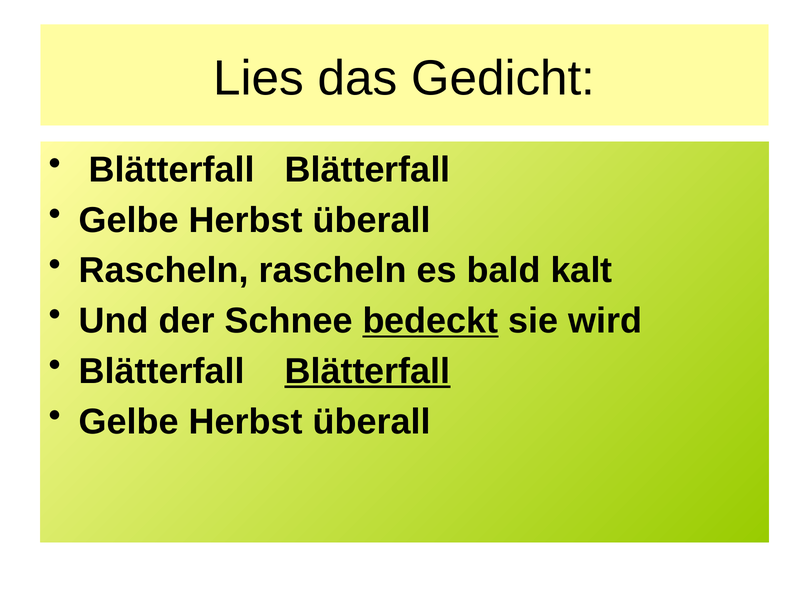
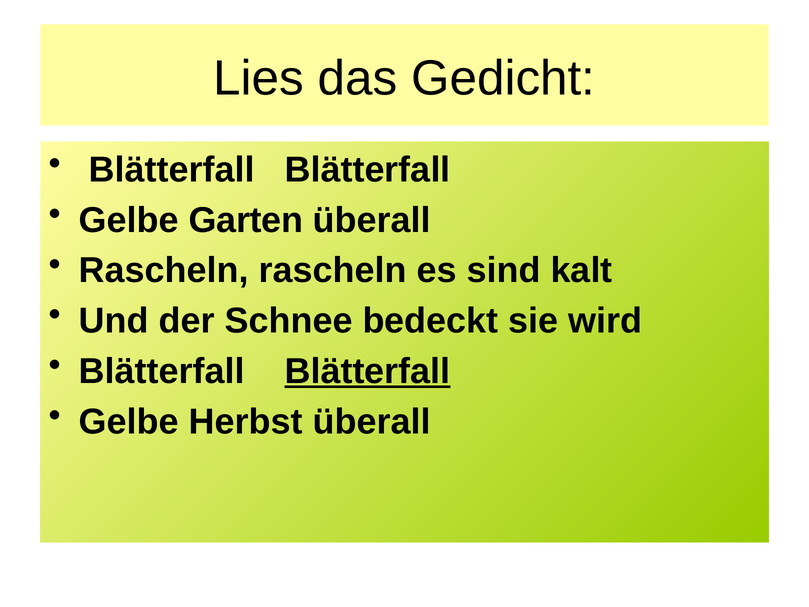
Herbst at (246, 220): Herbst -> Garten
bald: bald -> sind
bedeckt underline: present -> none
